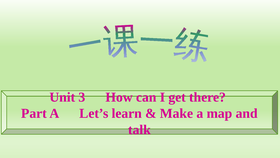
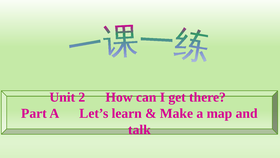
3: 3 -> 2
